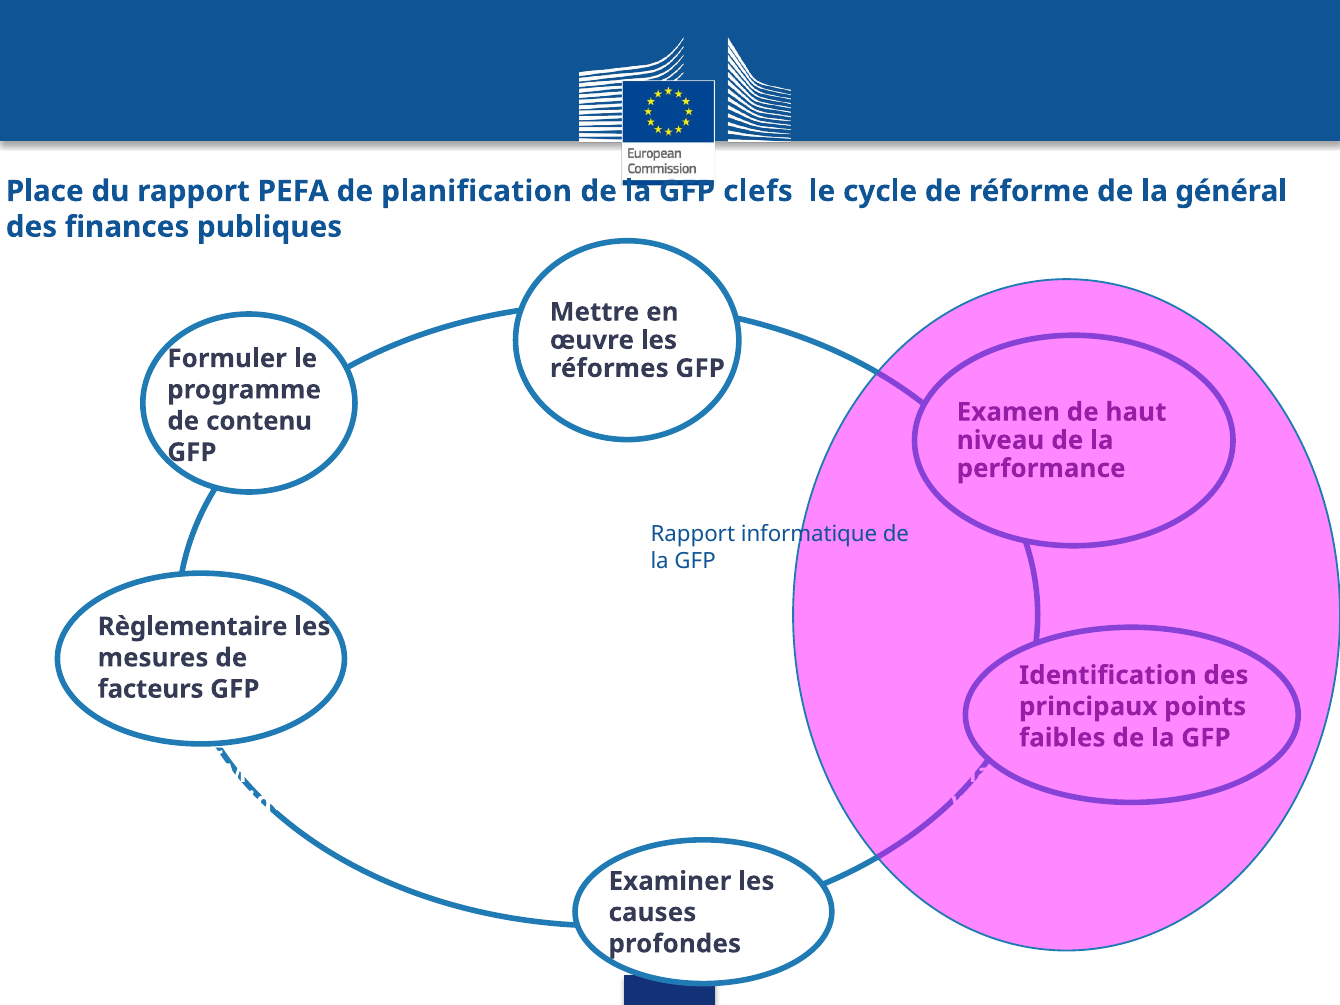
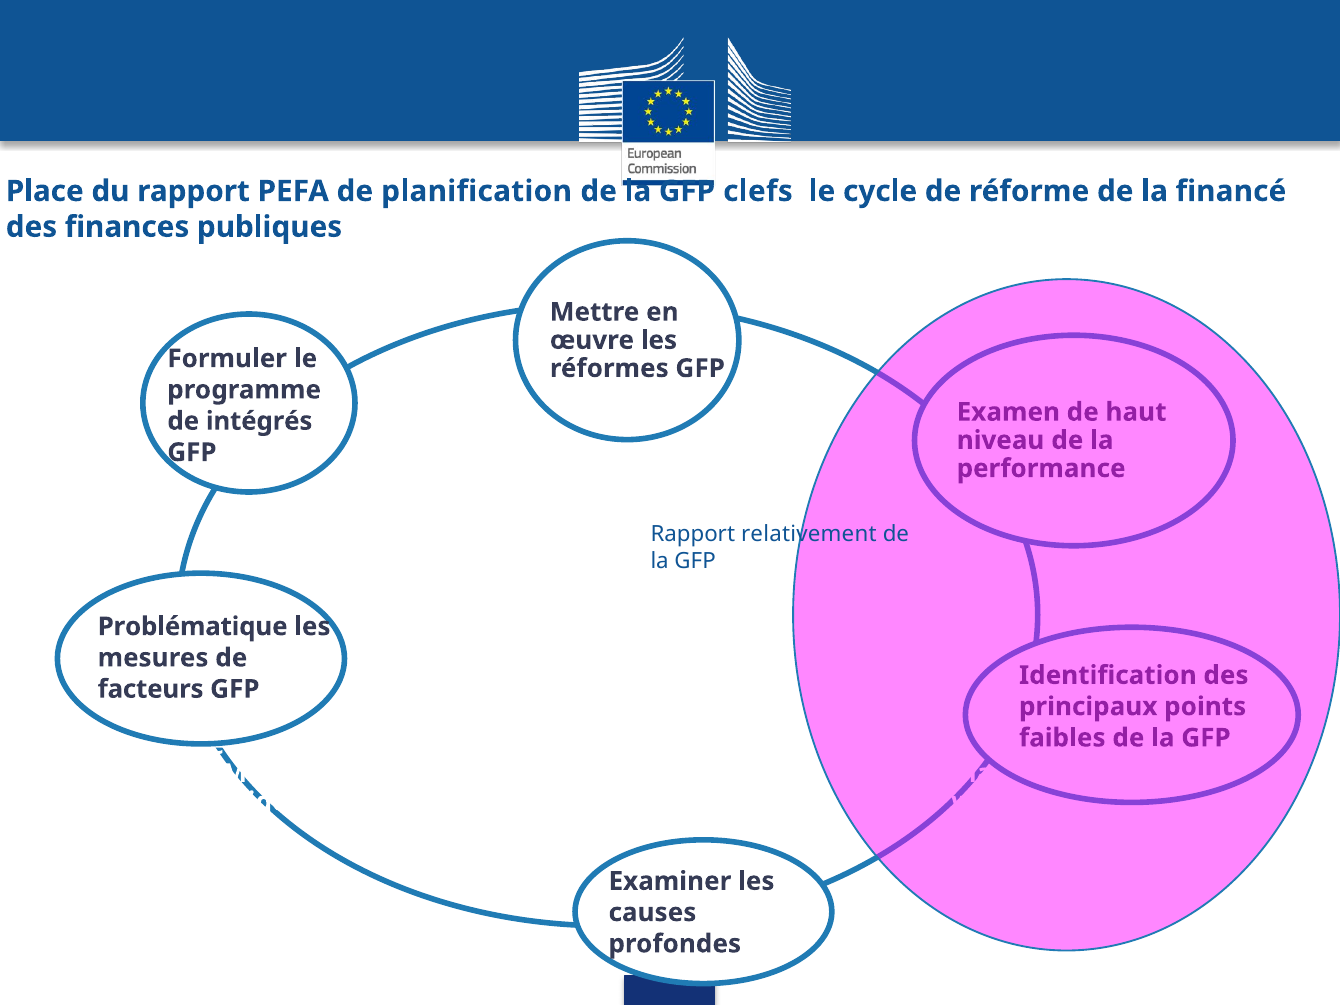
général: général -> financé
contenu: contenu -> intégrés
informatique: informatique -> relativement
Règlementaire: Règlementaire -> Problématique
